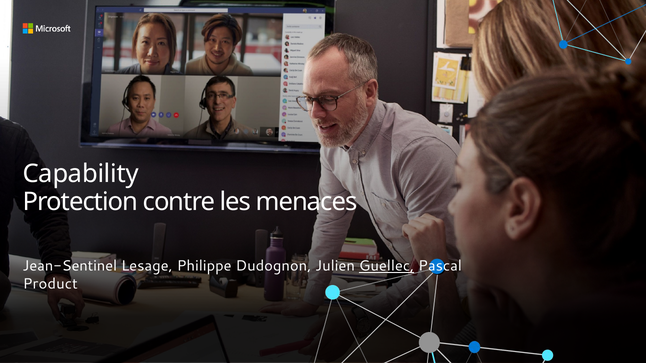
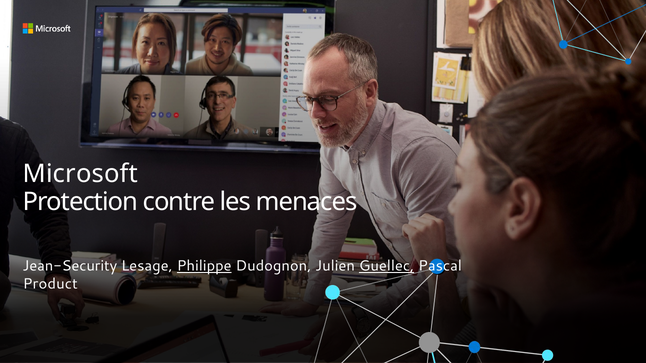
Capability: Capability -> Microsoft
Jean-Sentinel: Jean-Sentinel -> Jean-Security
Philippe underline: none -> present
